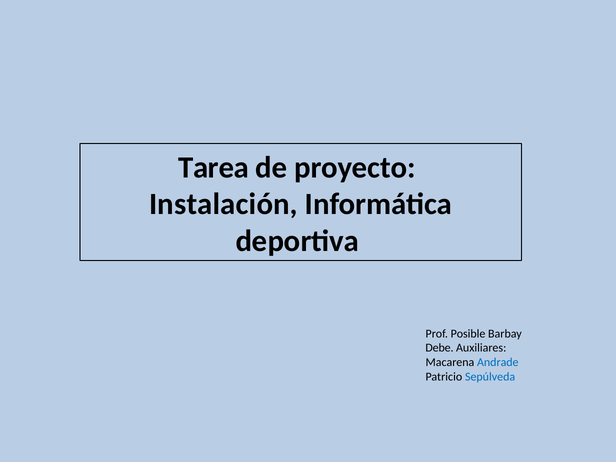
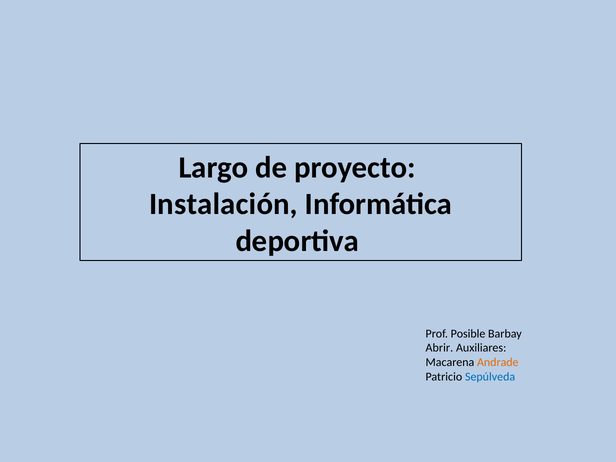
Tarea: Tarea -> Largo
Debe: Debe -> Abrir
Andrade colour: blue -> orange
